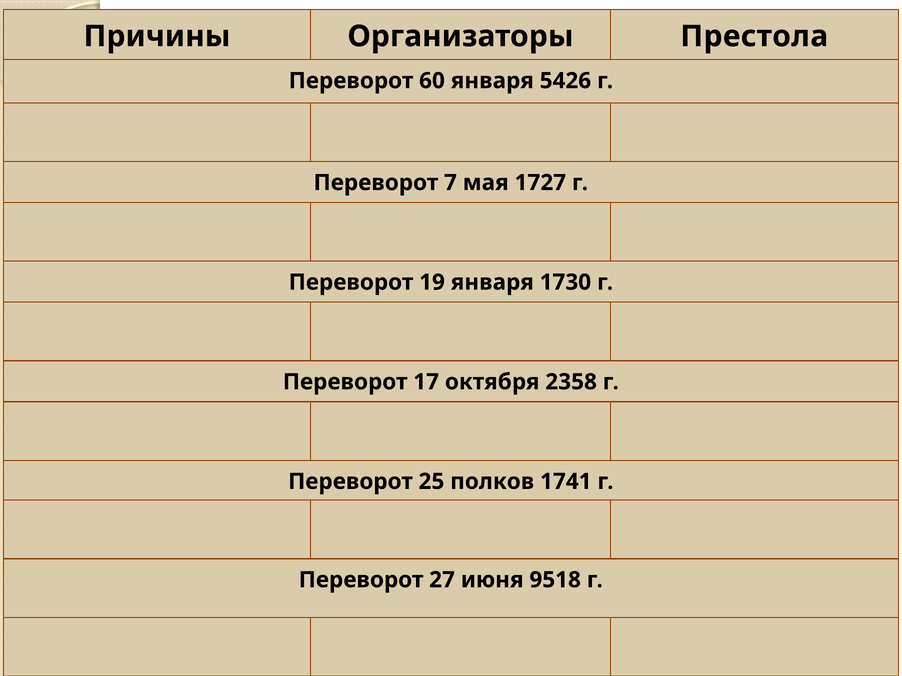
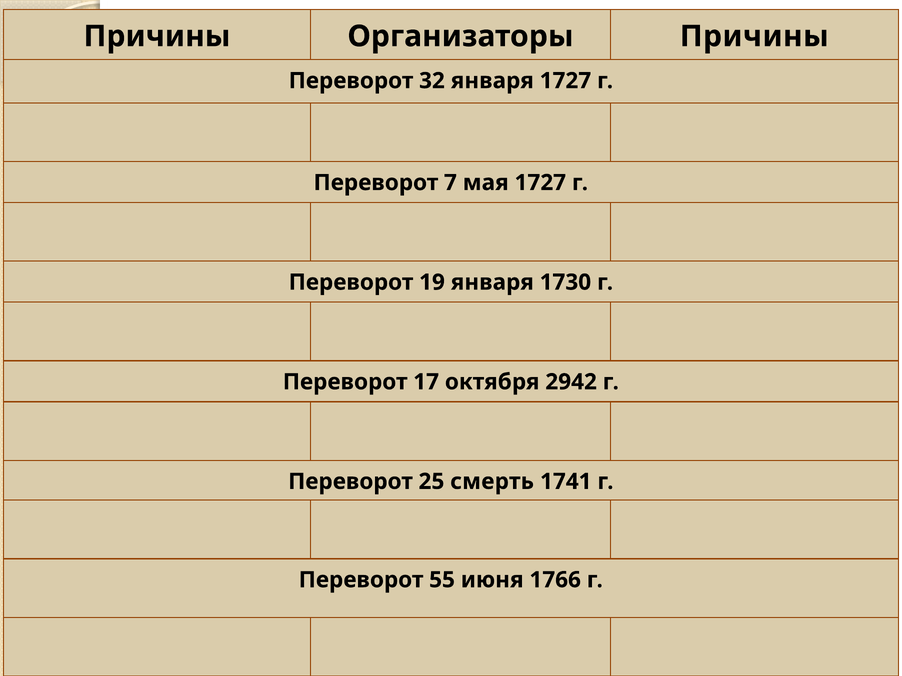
Организаторы Престола: Престола -> Причины
60: 60 -> 32
января 5426: 5426 -> 1727
2358: 2358 -> 2942
полков: полков -> смерть
27: 27 -> 55
9518: 9518 -> 1766
